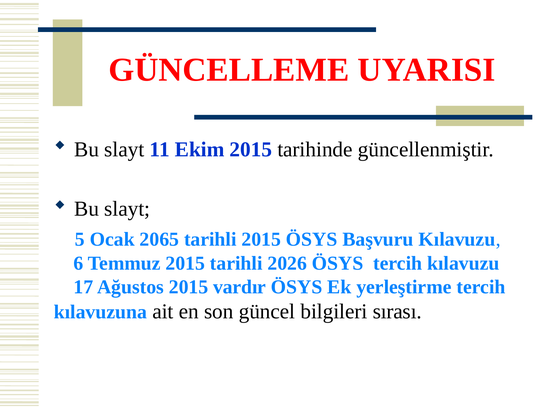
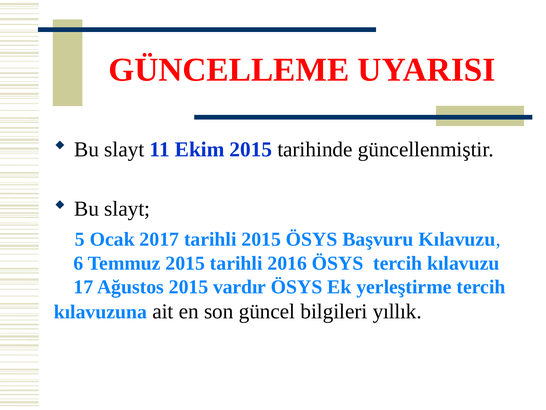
2065: 2065 -> 2017
2026: 2026 -> 2016
sırası: sırası -> yıllık
